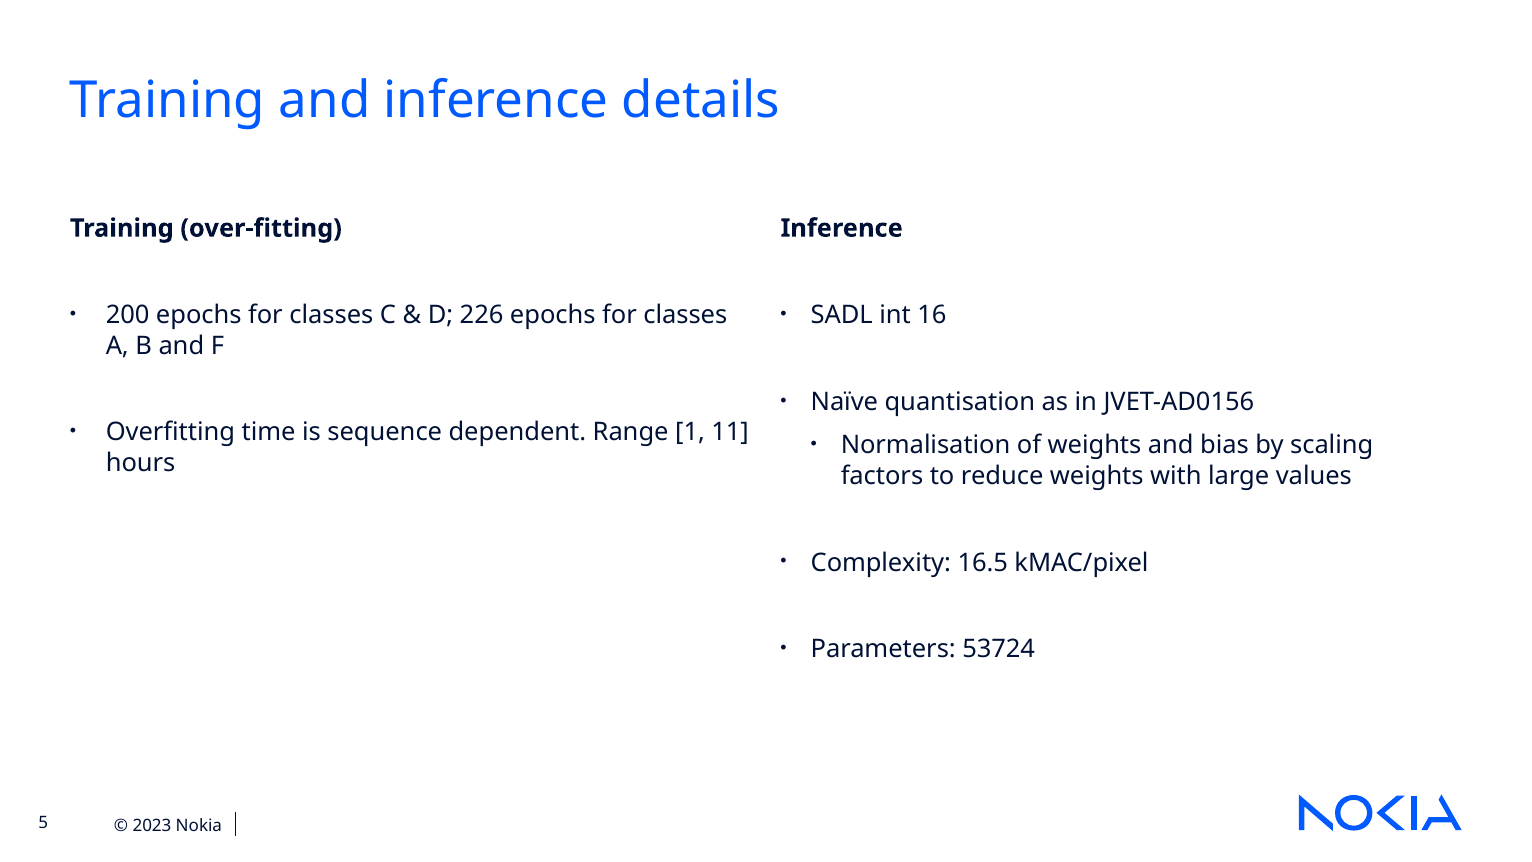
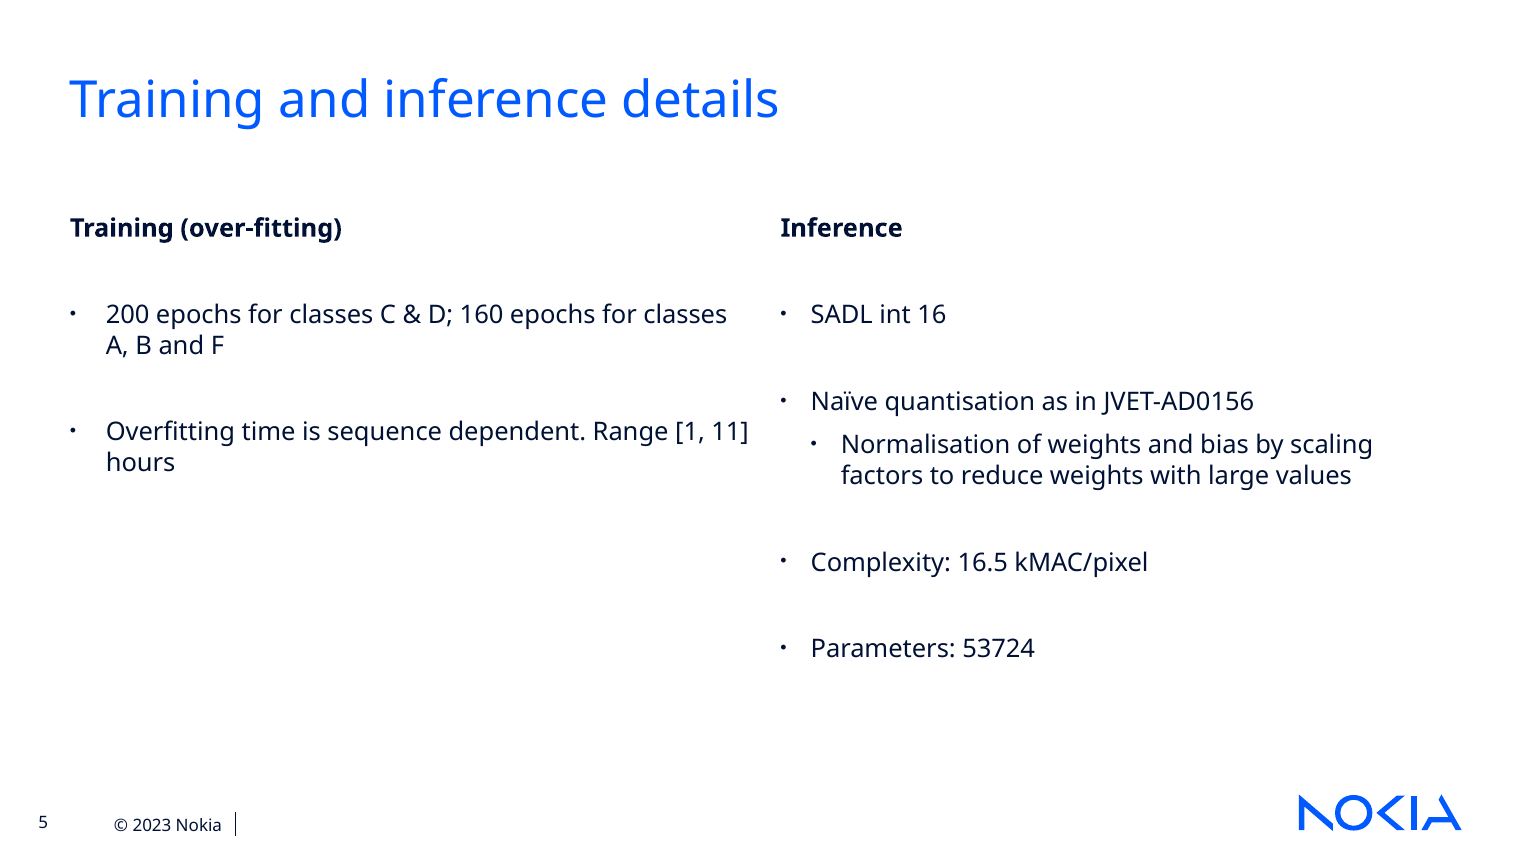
226: 226 -> 160
